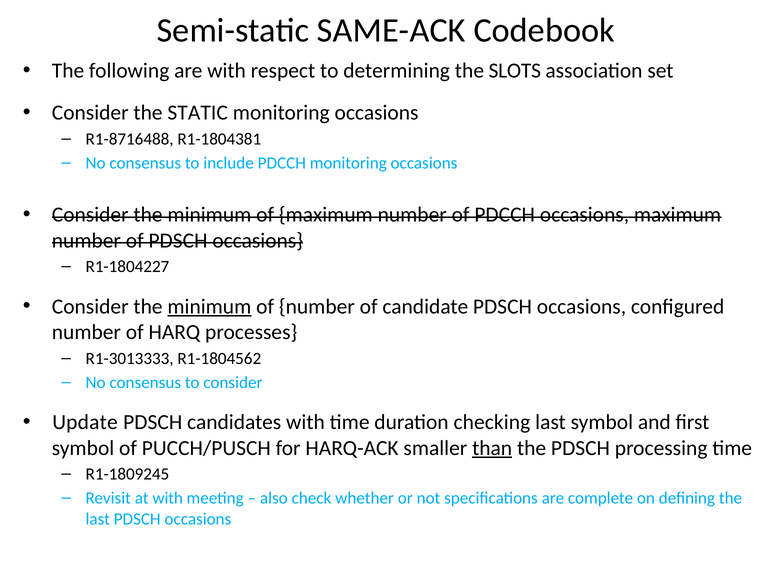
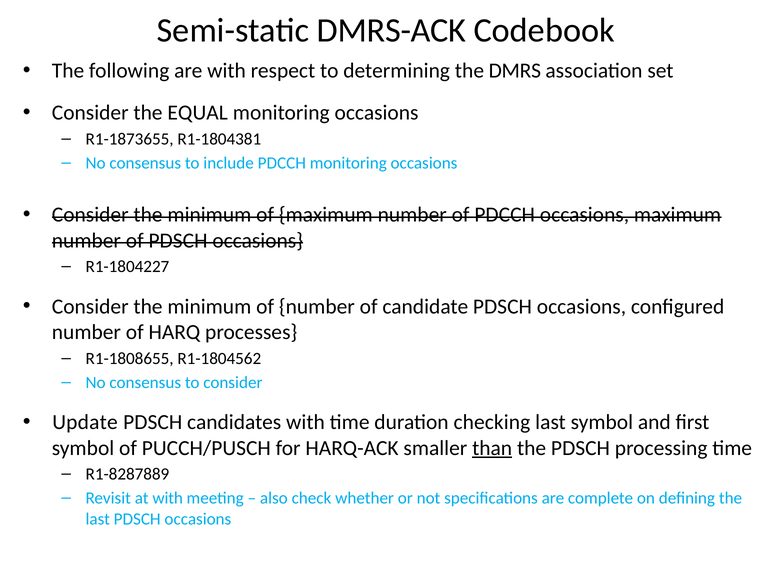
SAME-ACK: SAME-ACK -> DMRS-ACK
SLOTS: SLOTS -> DMRS
STATIC: STATIC -> EQUAL
R1-8716488: R1-8716488 -> R1-1873655
minimum at (209, 306) underline: present -> none
R1-3013333: R1-3013333 -> R1-1808655
R1-1809245: R1-1809245 -> R1-8287889
